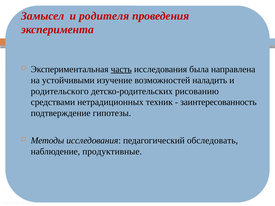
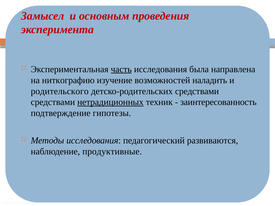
родителя: родителя -> основным
устойчивыми: устойчивыми -> ниткографию
детско-родительских рисованию: рисованию -> средствами
нетрадиционных underline: none -> present
обследовать: обследовать -> развиваются
